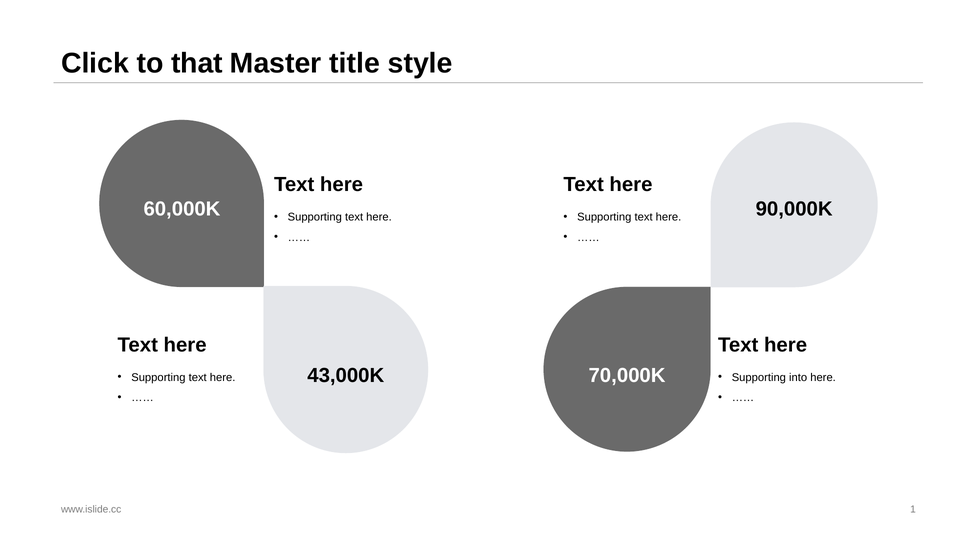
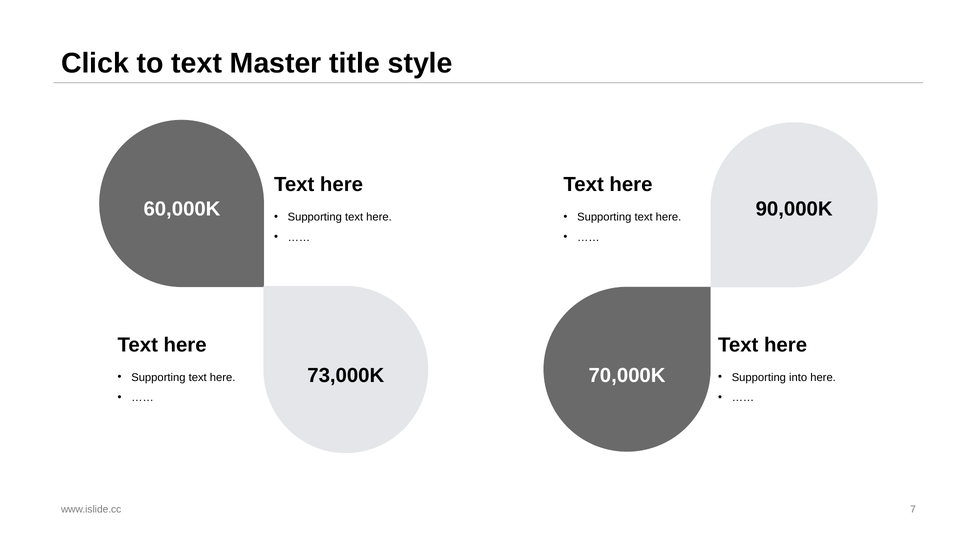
to that: that -> text
43,000K: 43,000K -> 73,000K
1: 1 -> 7
